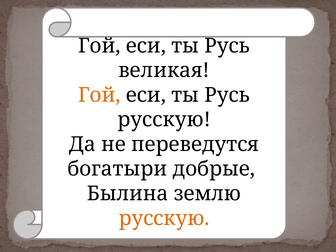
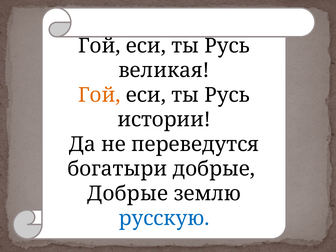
русскую at (164, 120): русскую -> истории
Былина at (128, 194): Былина -> Добрые
русскую at (164, 218) colour: orange -> blue
